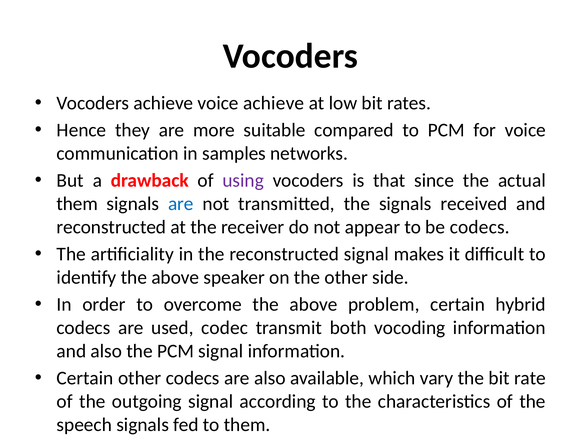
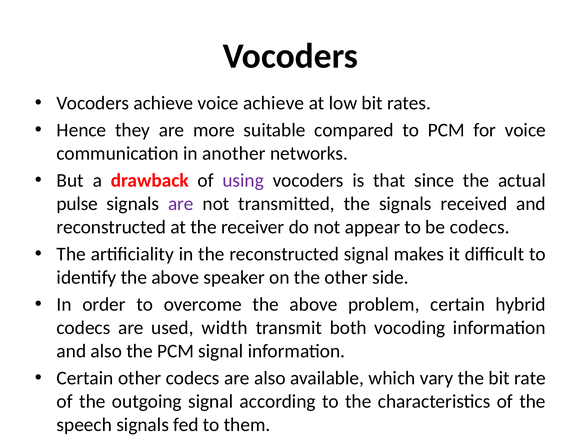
samples: samples -> another
them at (77, 204): them -> pulse
are at (181, 204) colour: blue -> purple
codec: codec -> width
